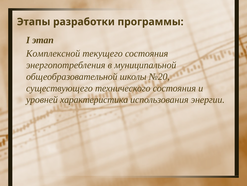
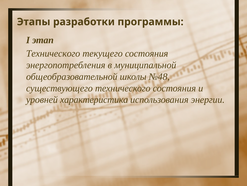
Комплексной at (53, 53): Комплексной -> Технического
№20: №20 -> №48
